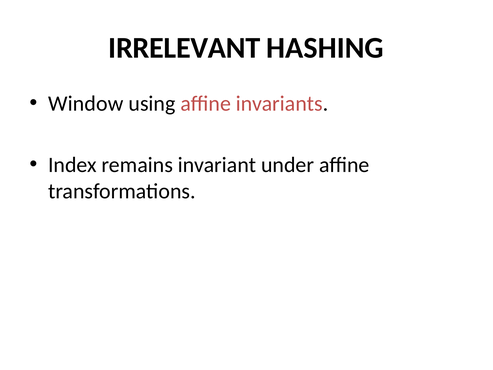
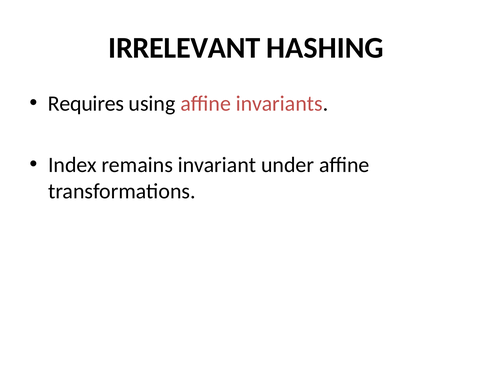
Window: Window -> Requires
